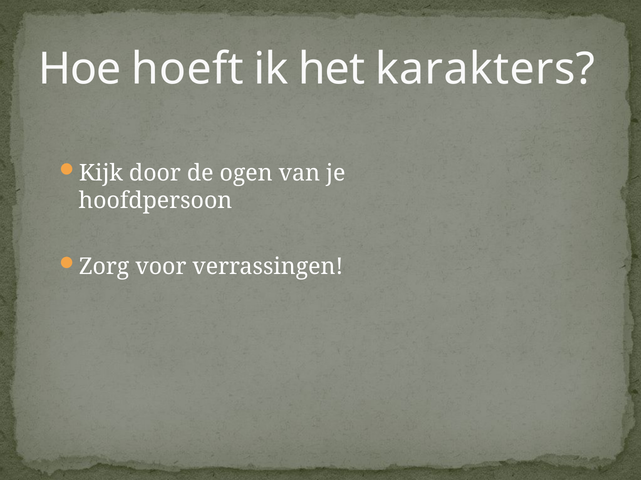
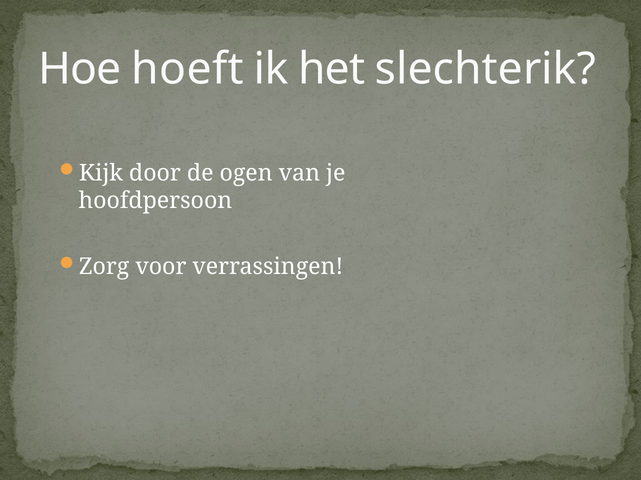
karakters: karakters -> slechterik
